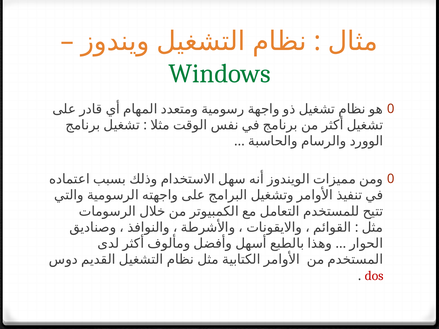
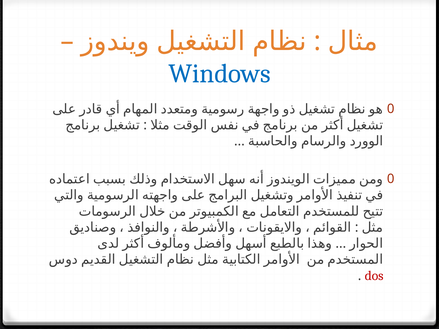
Windows colour: green -> blue
